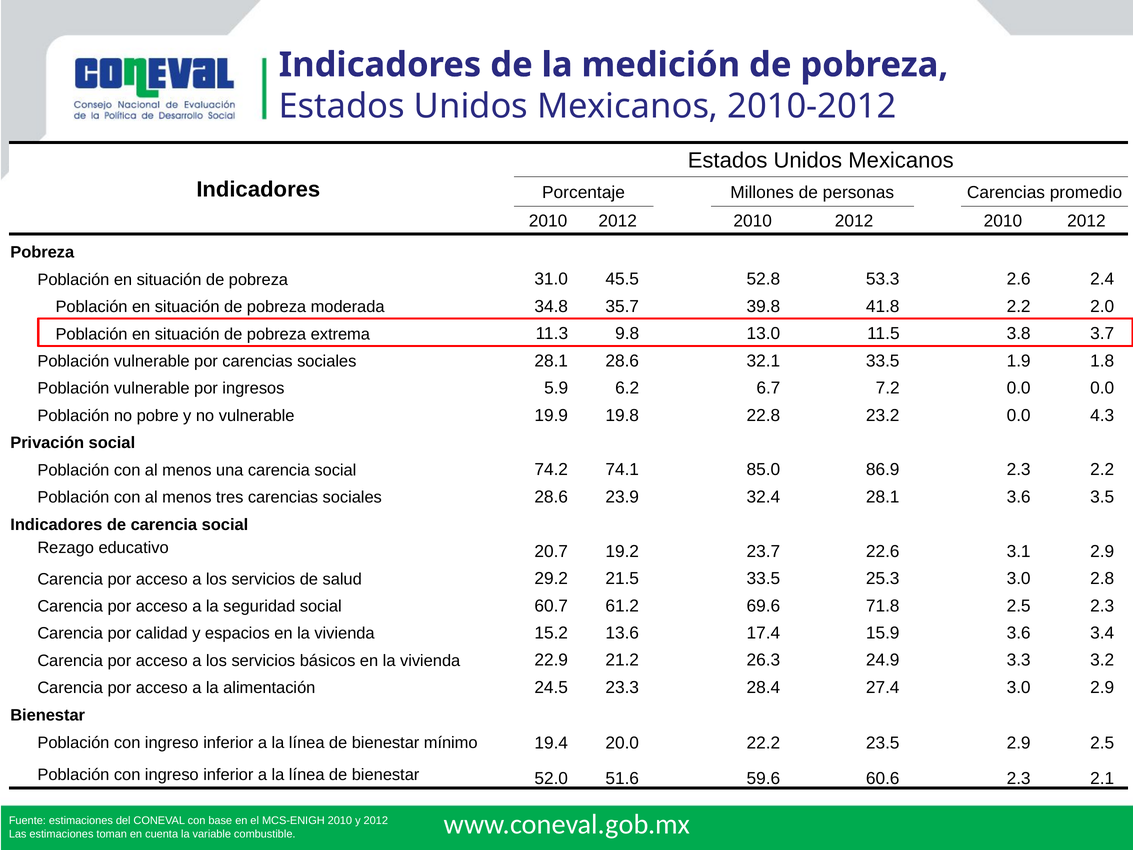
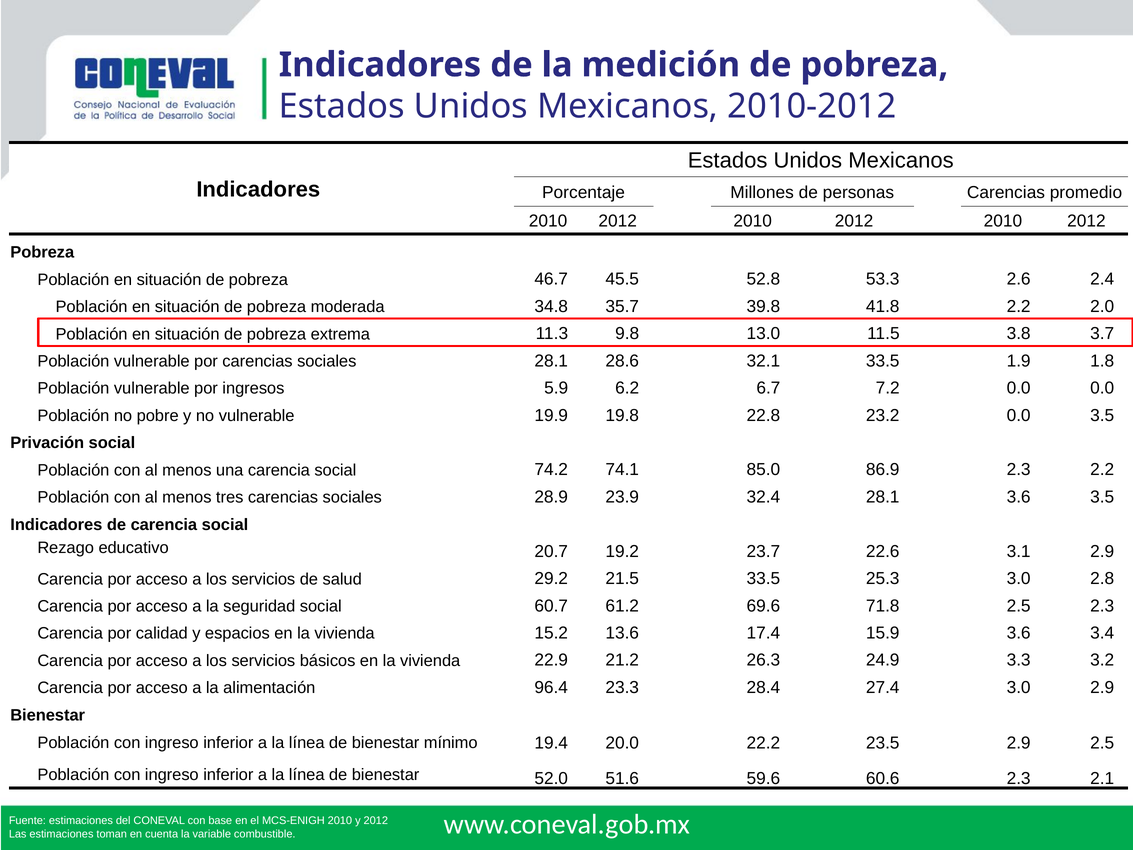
31.0: 31.0 -> 46.7
0.0 4.3: 4.3 -> 3.5
sociales 28.6: 28.6 -> 28.9
24.5: 24.5 -> 96.4
